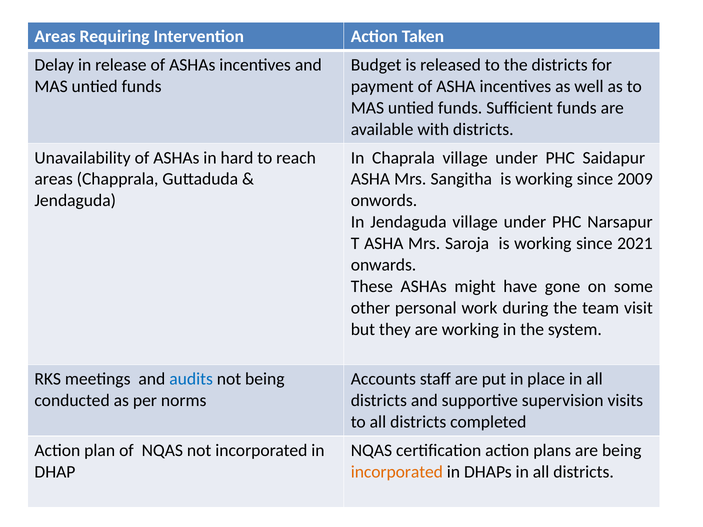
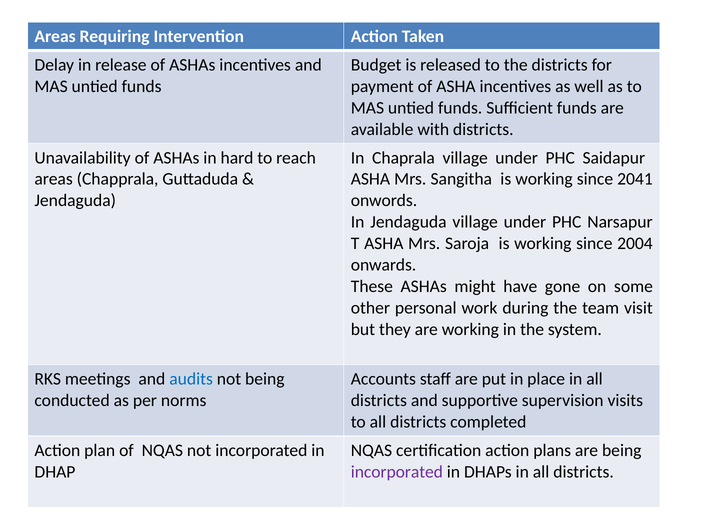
2009: 2009 -> 2041
2021: 2021 -> 2004
incorporated at (397, 472) colour: orange -> purple
